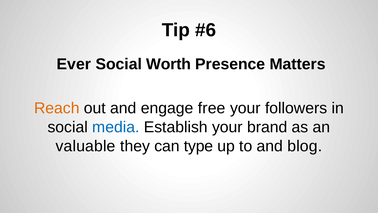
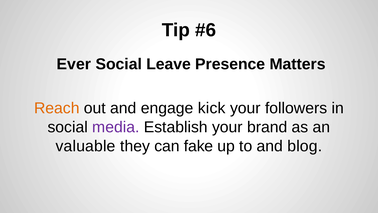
Worth: Worth -> Leave
free: free -> kick
media colour: blue -> purple
type: type -> fake
